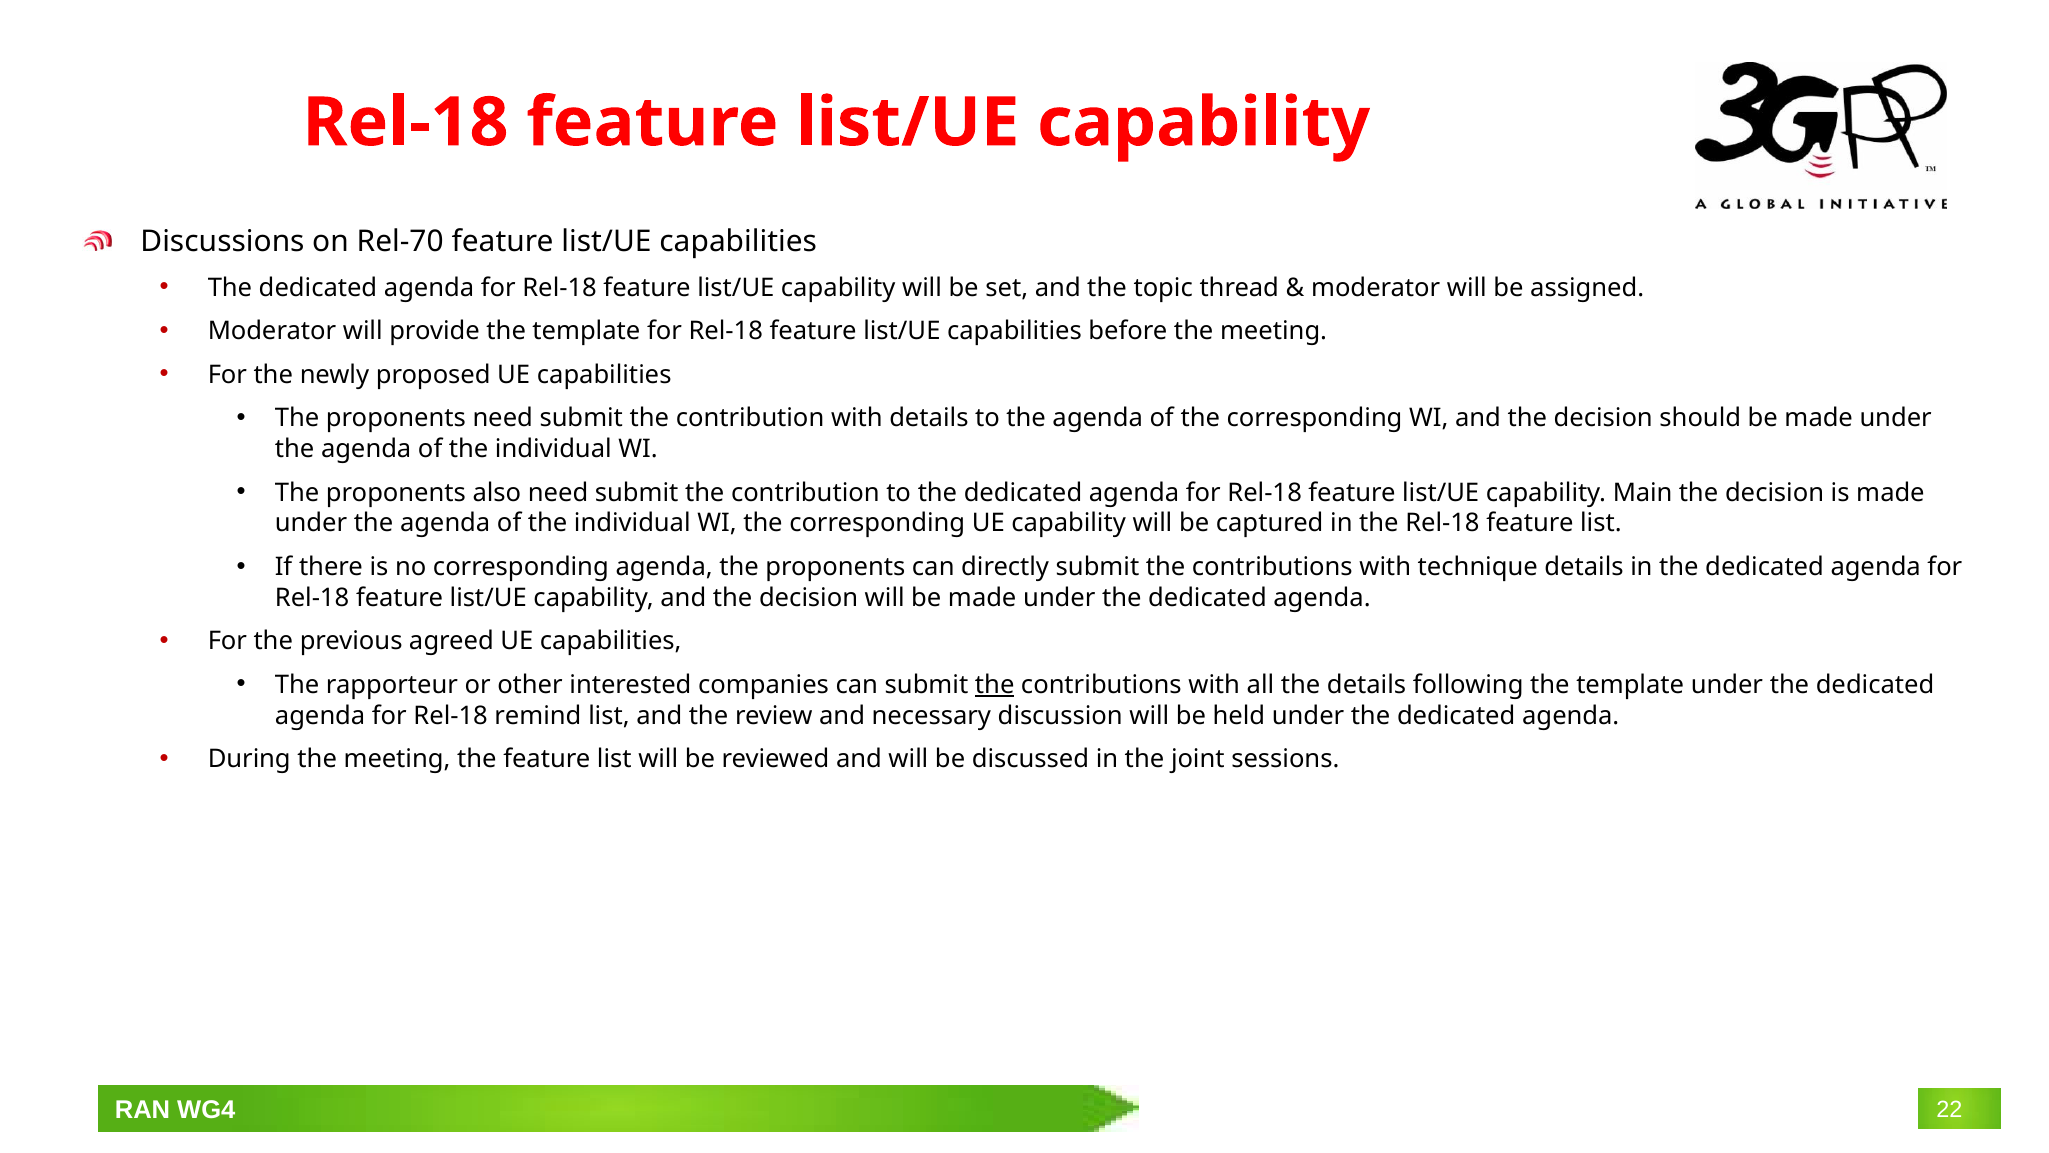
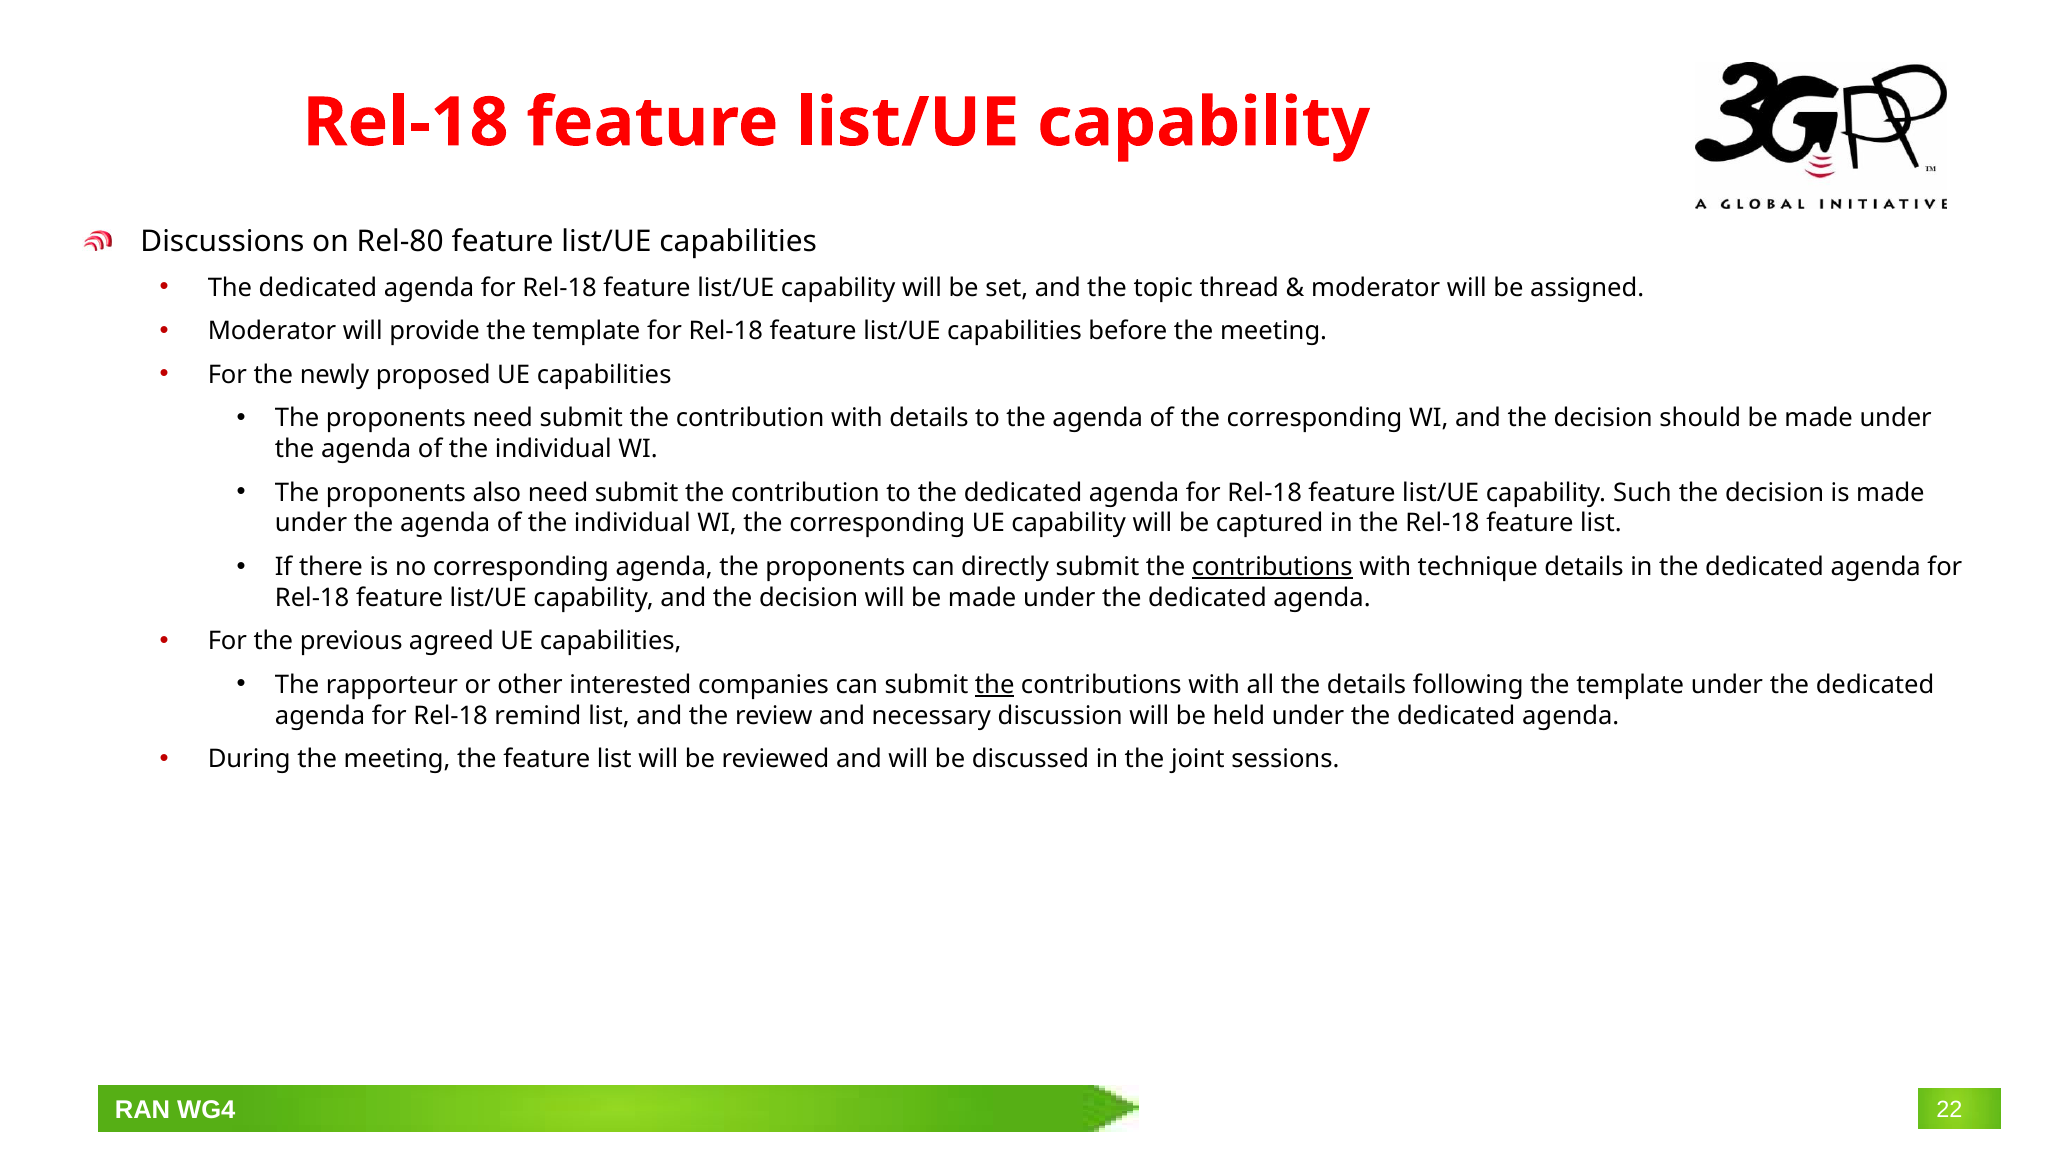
Rel-70: Rel-70 -> Rel-80
Main: Main -> Such
contributions at (1272, 567) underline: none -> present
